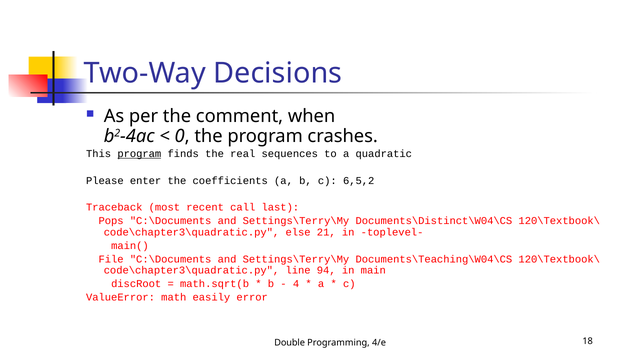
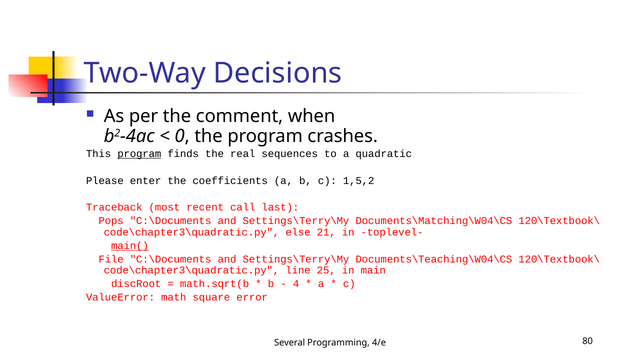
6,5,2: 6,5,2 -> 1,5,2
Documents\Distinct\W04\CS: Documents\Distinct\W04\CS -> Documents\Matching\W04\CS
main( underline: none -> present
94: 94 -> 25
easily: easily -> square
Double: Double -> Several
18: 18 -> 80
